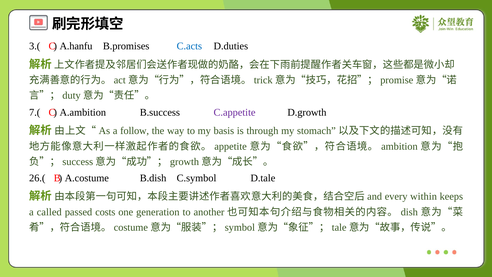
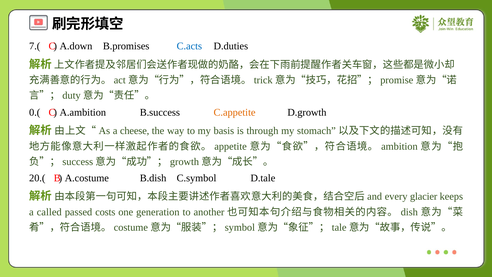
3.(: 3.( -> 7.(
A.hanfu: A.hanfu -> A.down
7.(: 7.( -> 0.(
C.appetite colour: purple -> orange
follow: follow -> cheese
26.(: 26.( -> 20.(
within: within -> glacier
